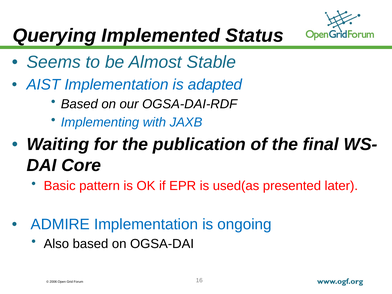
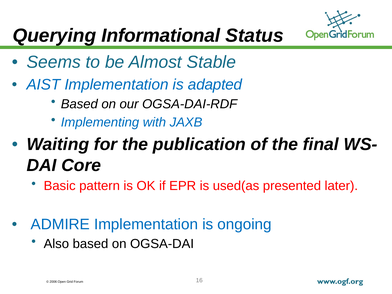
Implemented: Implemented -> Informational
